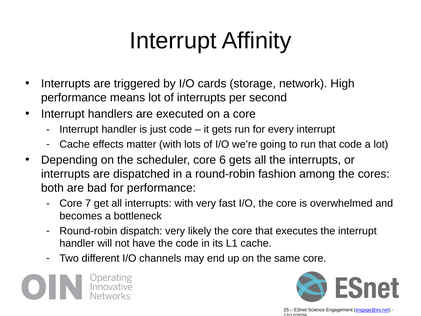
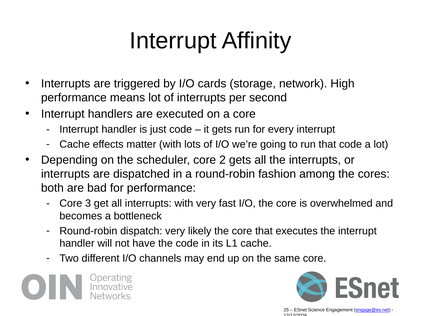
6: 6 -> 2
7: 7 -> 3
